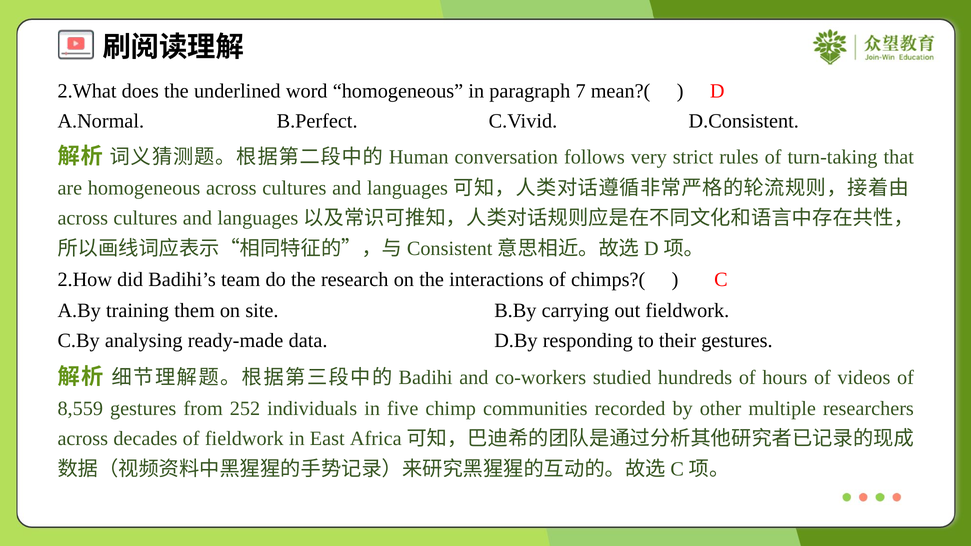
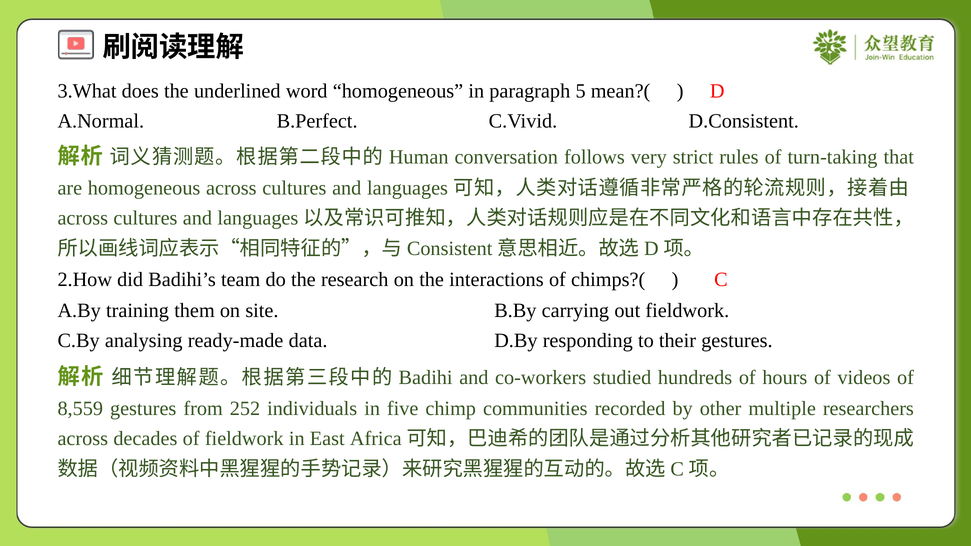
2.What: 2.What -> 3.What
7: 7 -> 5
